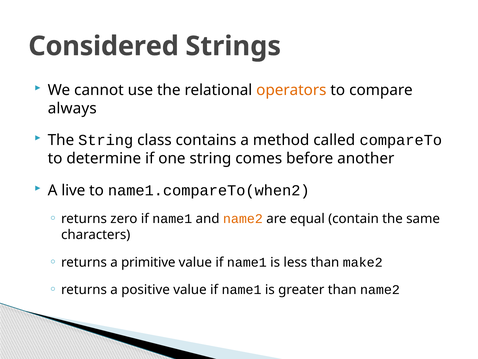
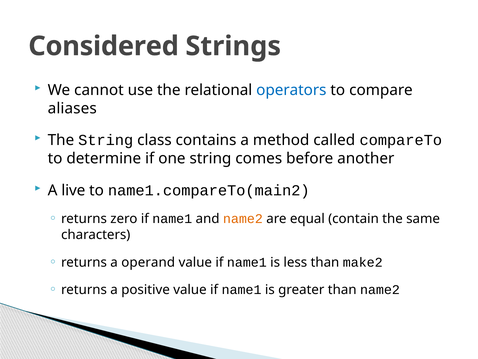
operators colour: orange -> blue
always: always -> aliases
name1.compareTo(when2: name1.compareTo(when2 -> name1.compareTo(main2
primitive: primitive -> operand
